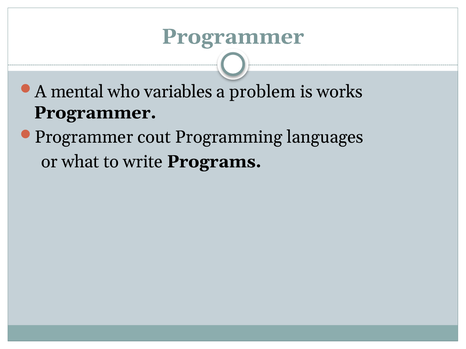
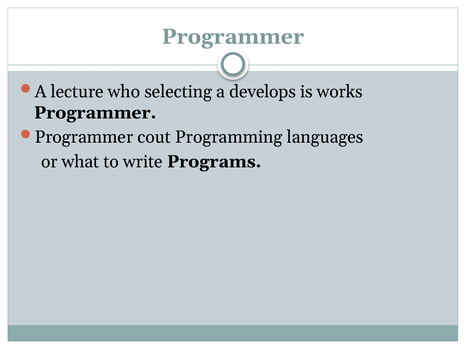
mental: mental -> lecture
variables: variables -> selecting
problem: problem -> develops
